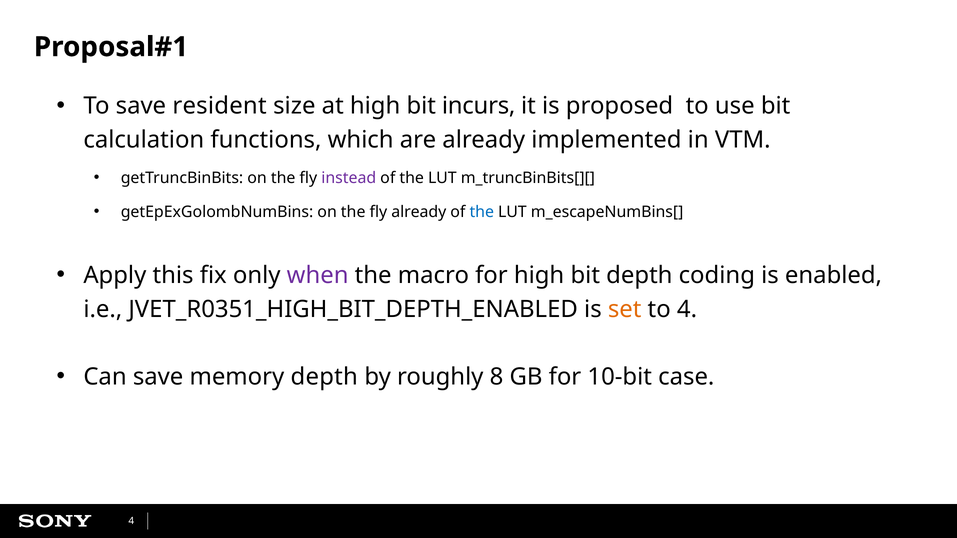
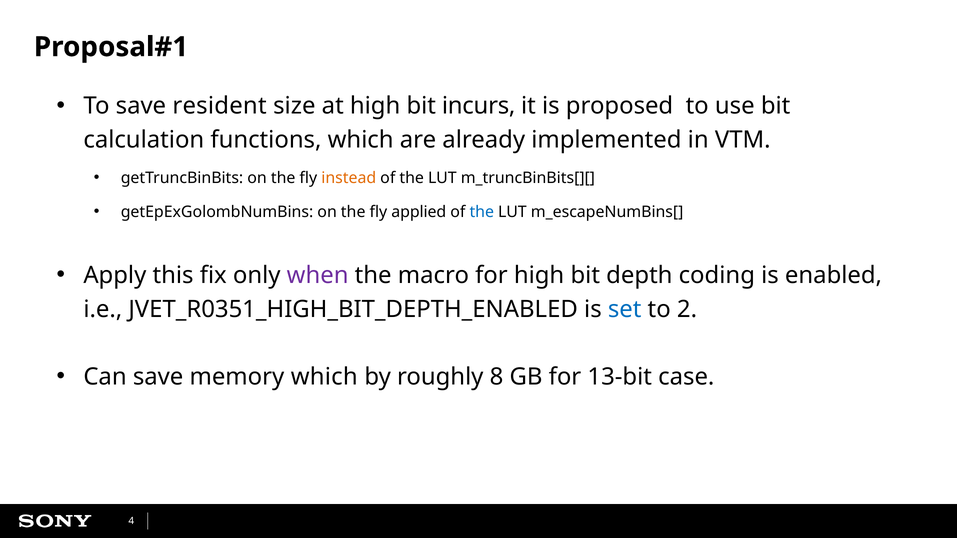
instead colour: purple -> orange
fly already: already -> applied
set colour: orange -> blue
to 4: 4 -> 2
memory depth: depth -> which
10-bit: 10-bit -> 13-bit
